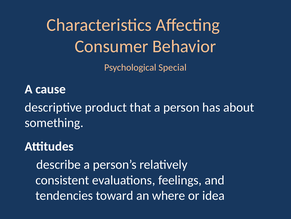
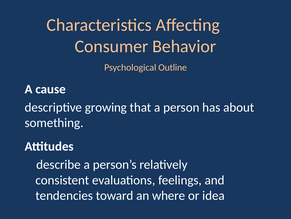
Special: Special -> Outline
product: product -> growing
